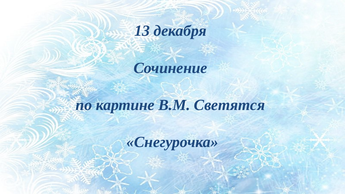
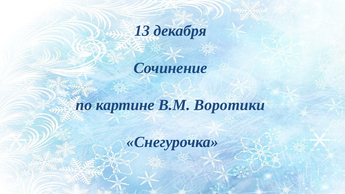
Светятся: Светятся -> Воротики
